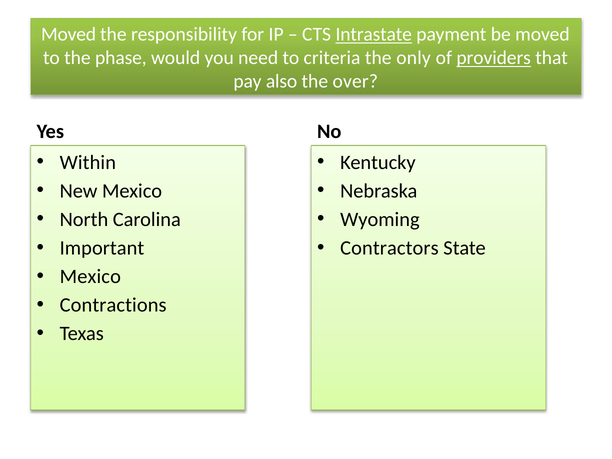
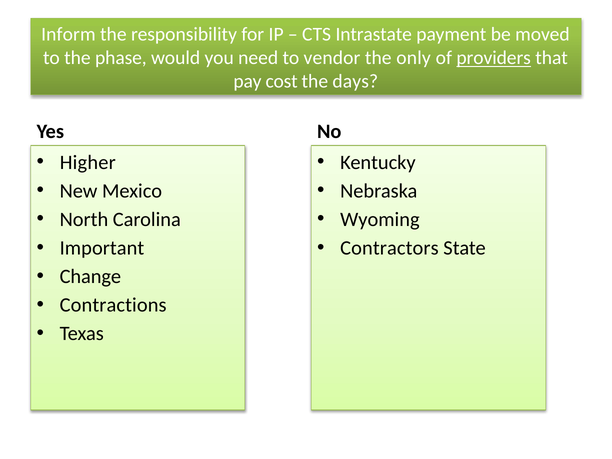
Moved at (69, 35): Moved -> Inform
Intrastate underline: present -> none
criteria: criteria -> vendor
also: also -> cost
over: over -> days
Within: Within -> Higher
Mexico at (90, 276): Mexico -> Change
